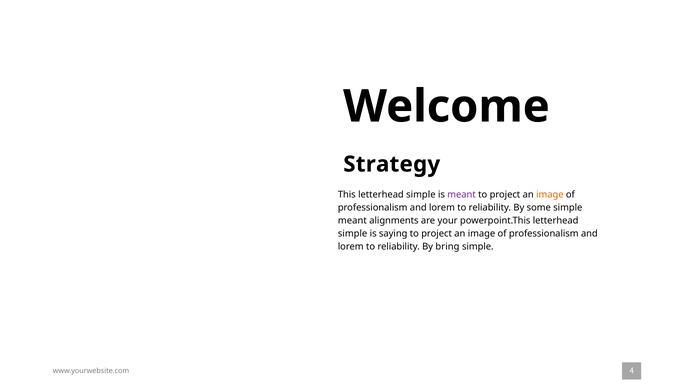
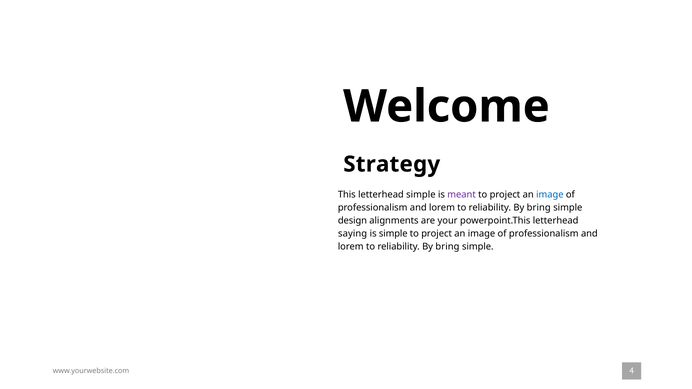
image at (550, 195) colour: orange -> blue
some at (539, 208): some -> bring
meant at (352, 221): meant -> design
simple at (353, 234): simple -> saying
is saying: saying -> simple
